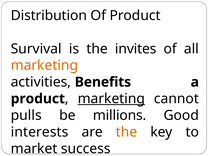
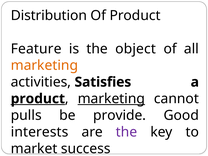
Survival: Survival -> Feature
invites: invites -> object
Benefits: Benefits -> Satisfies
product at (38, 99) underline: none -> present
millions: millions -> provide
the at (127, 132) colour: orange -> purple
